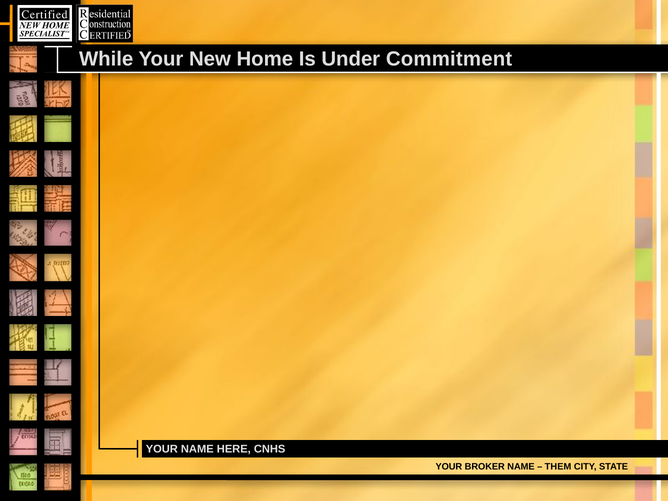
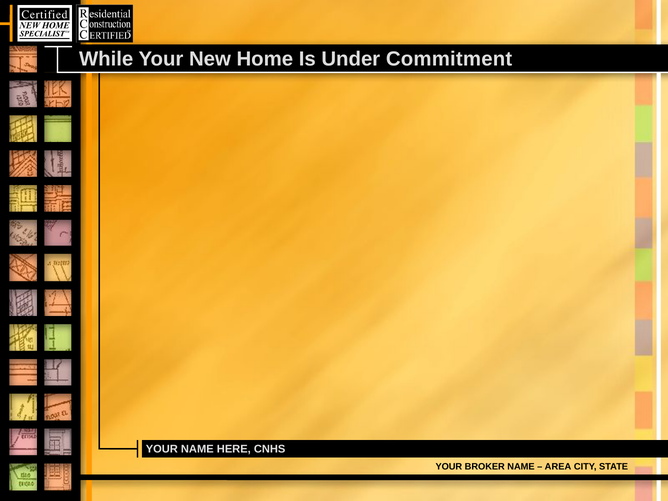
THEM: THEM -> AREA
